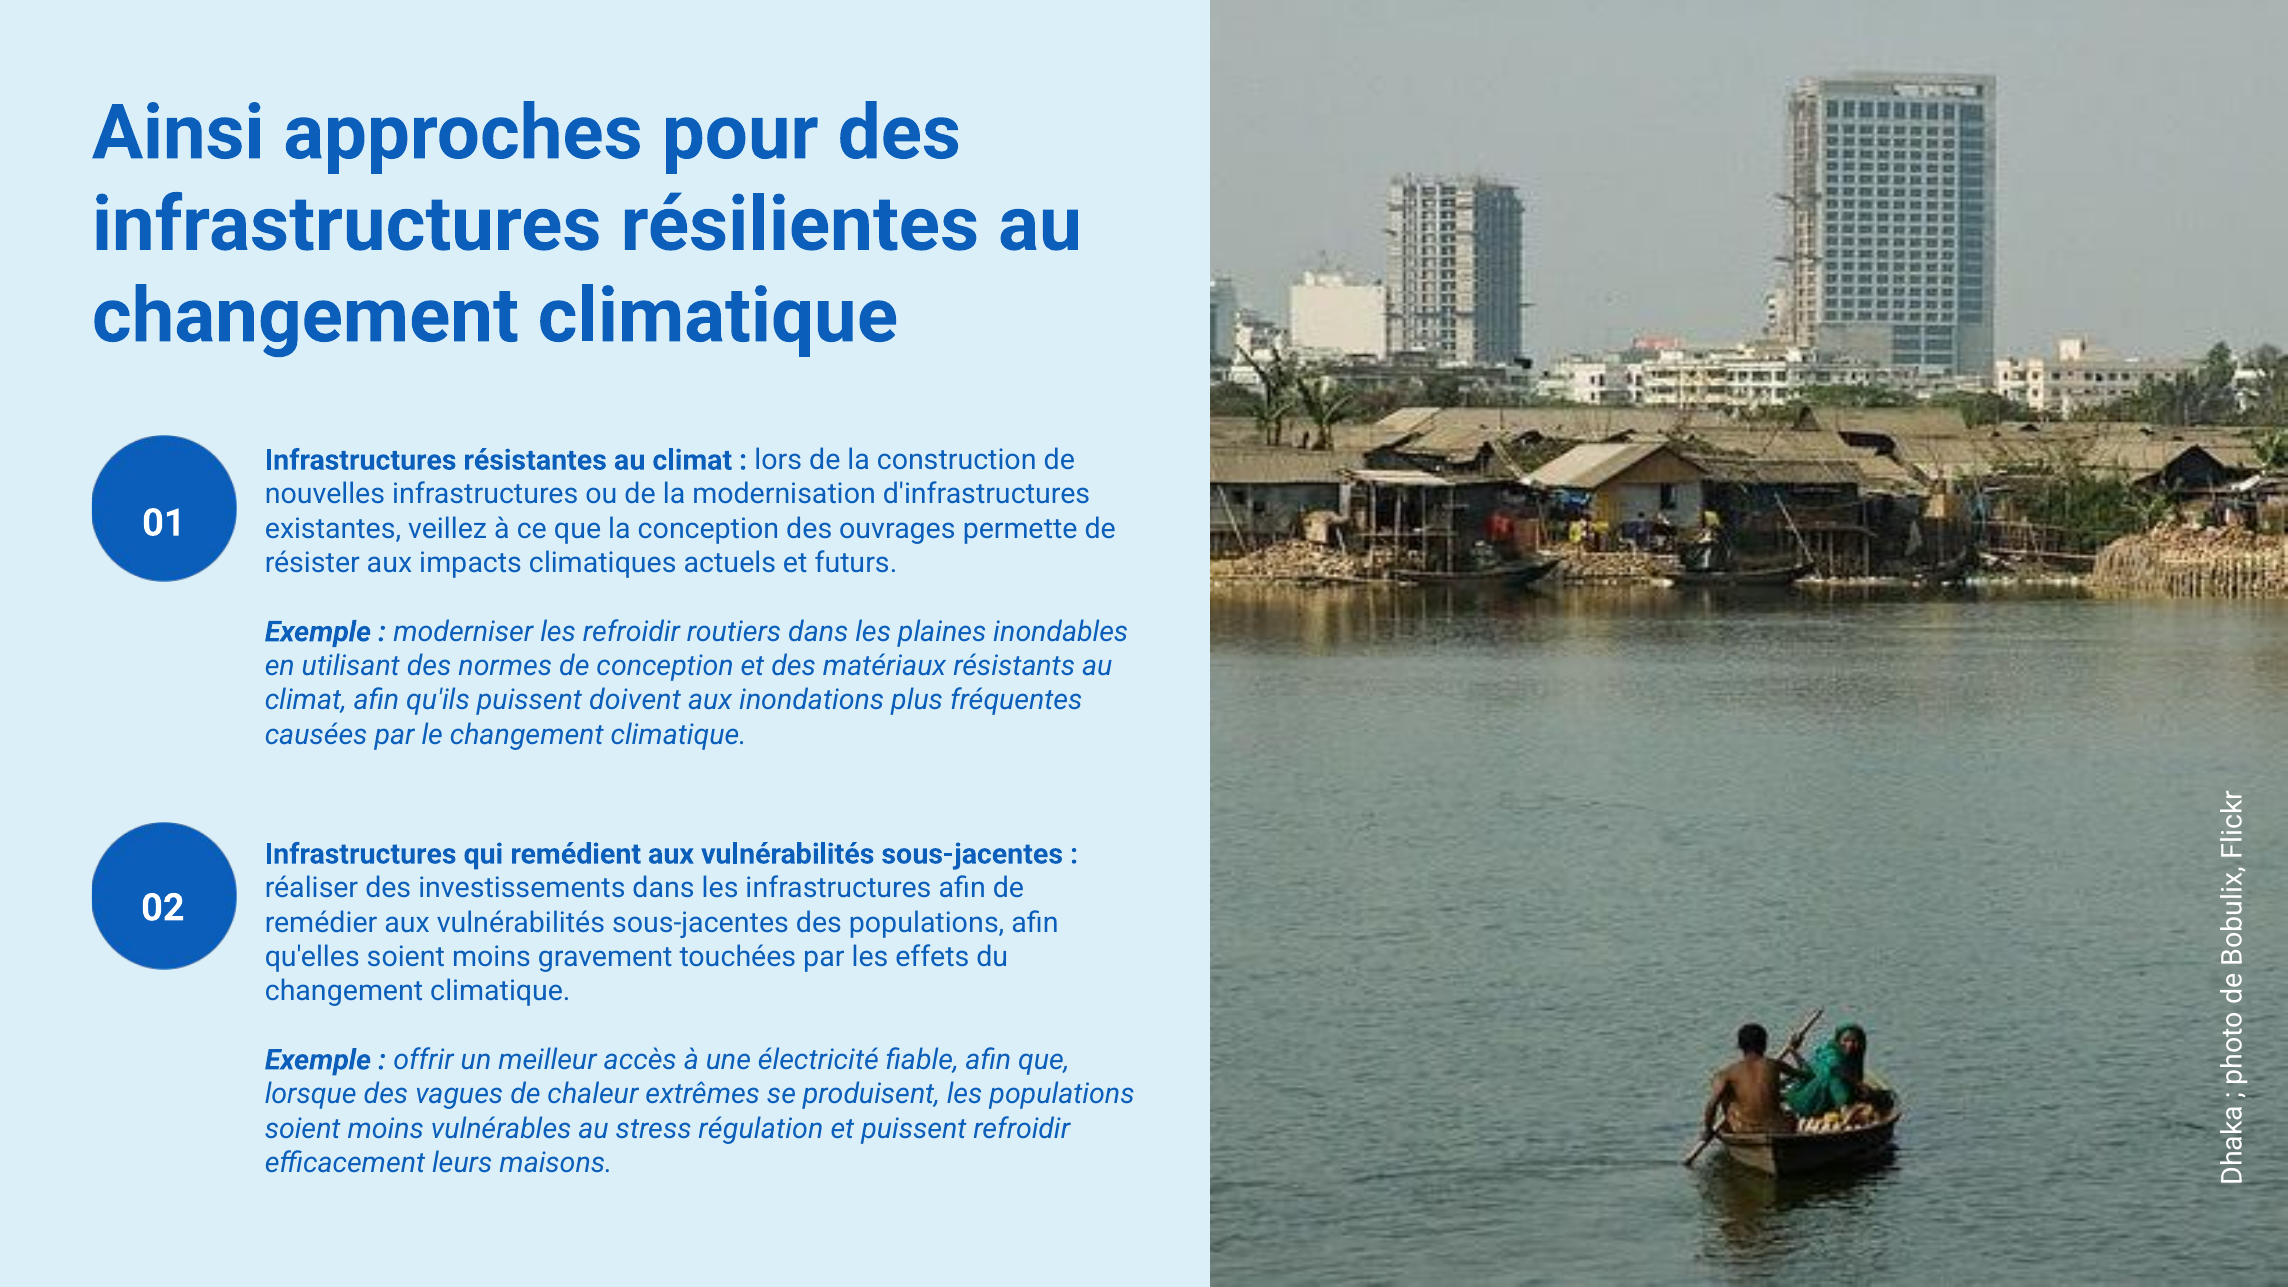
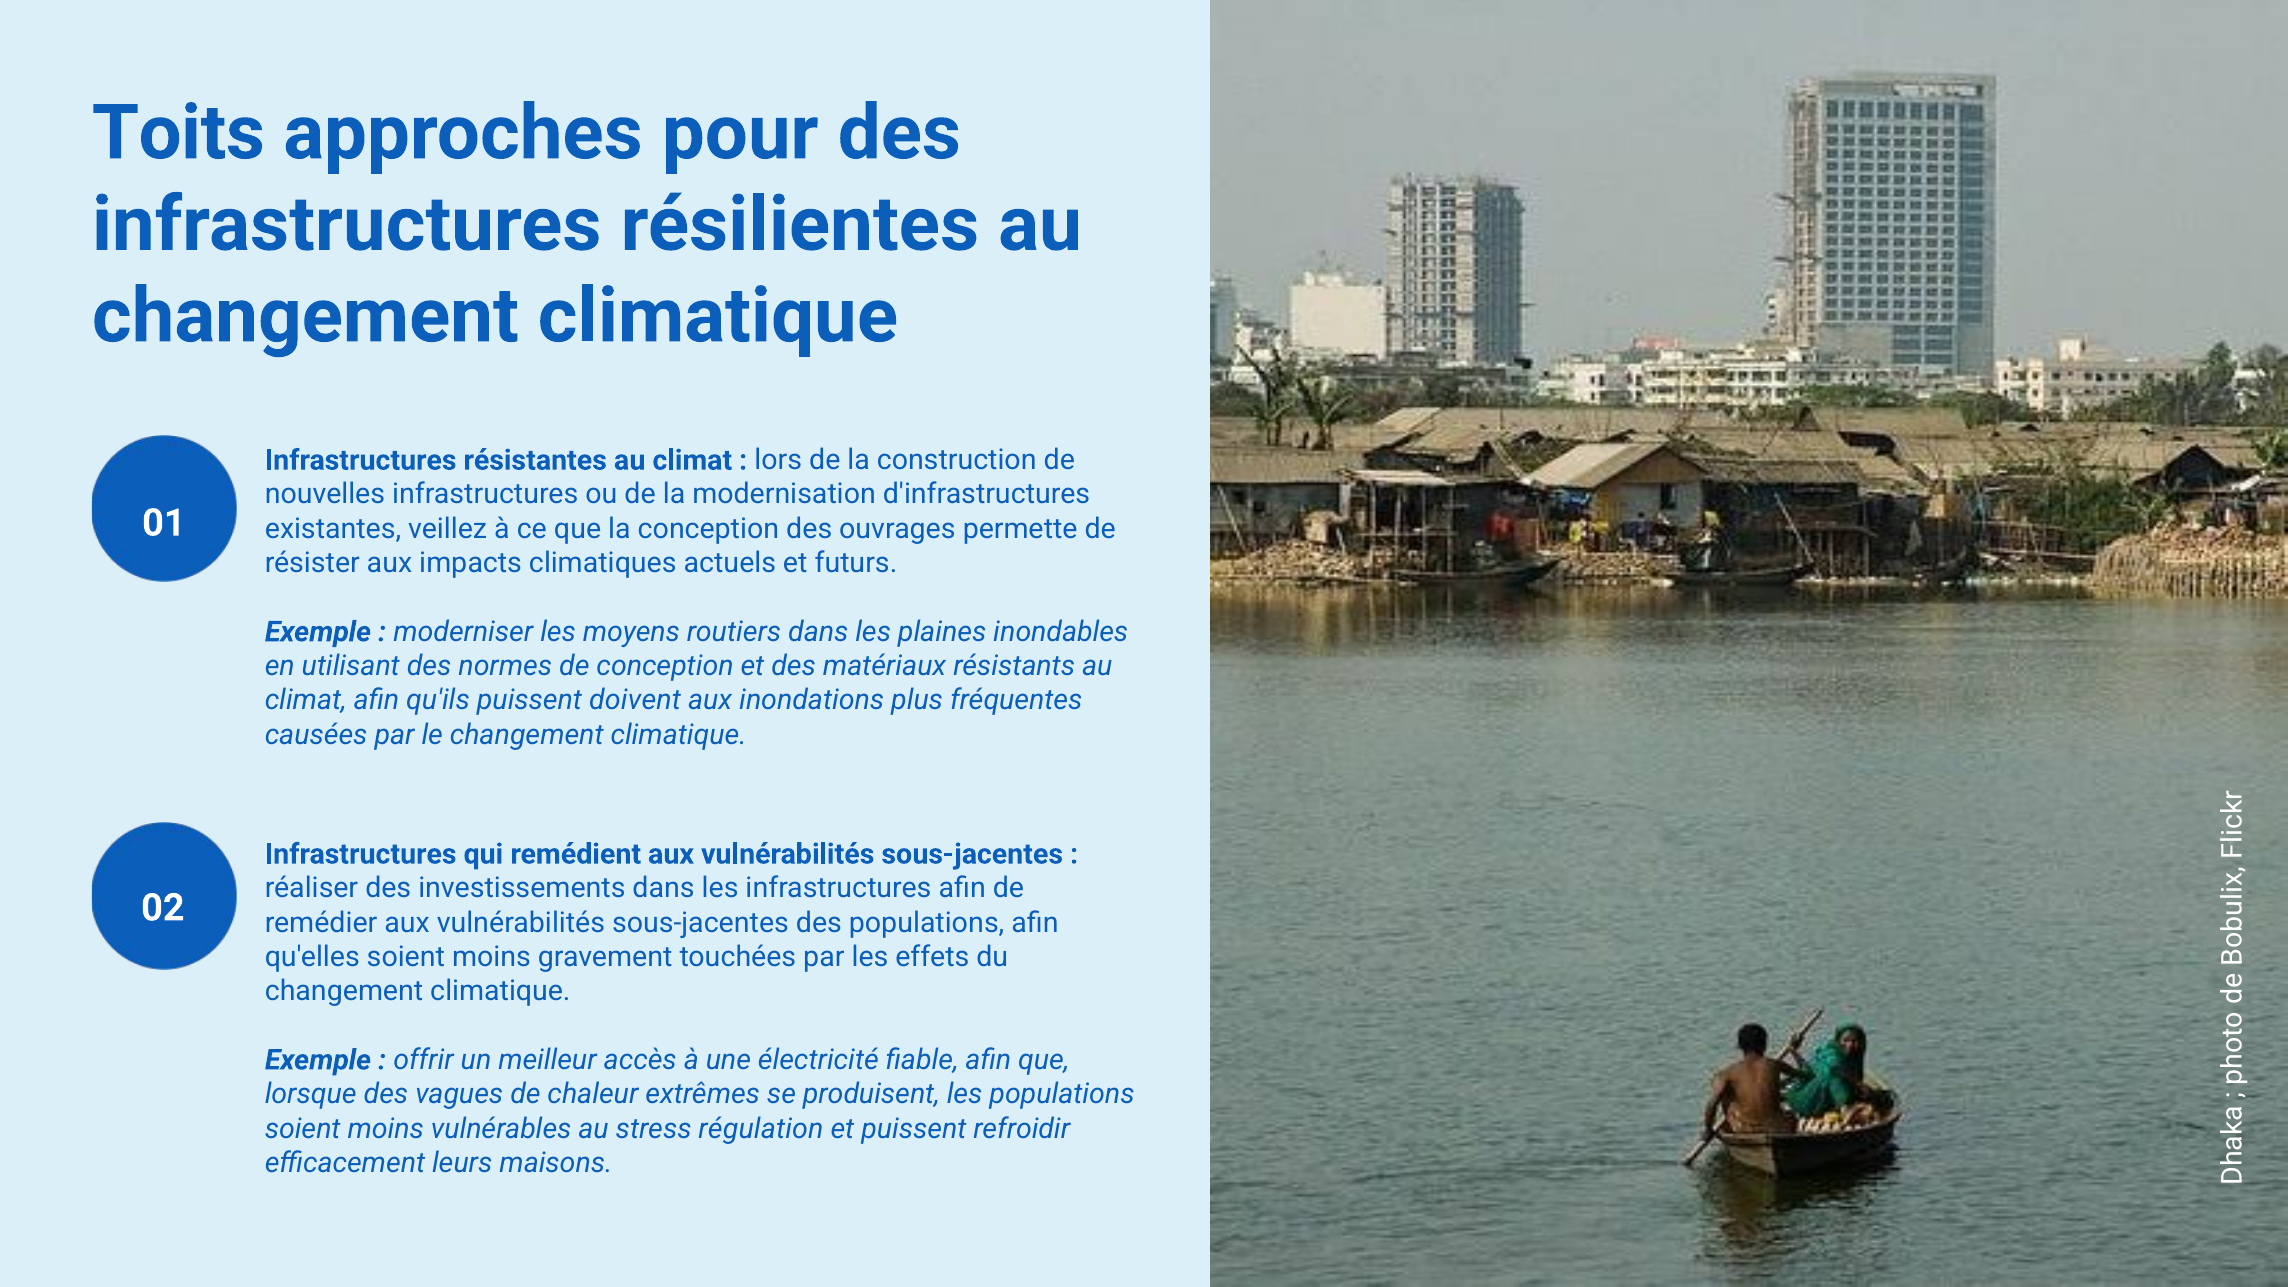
Ainsi: Ainsi -> Toits
les refroidir: refroidir -> moyens
